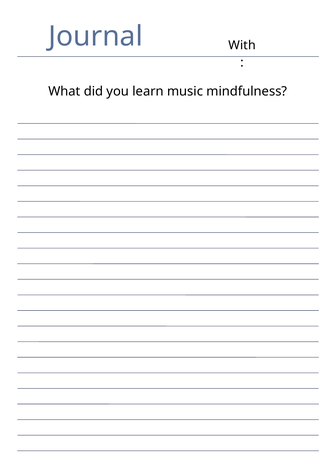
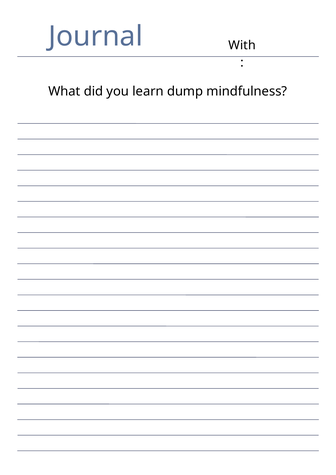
music: music -> dump
